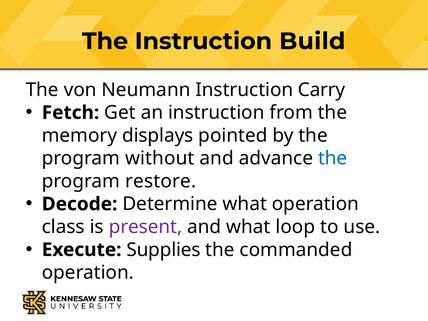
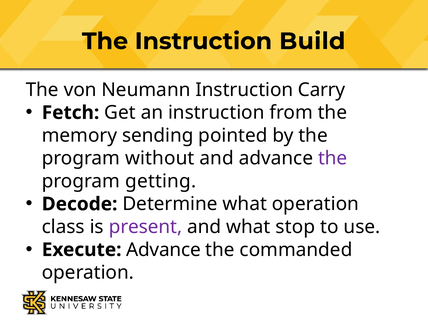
displays: displays -> sending
the at (333, 158) colour: blue -> purple
restore: restore -> getting
loop: loop -> stop
Execute Supplies: Supplies -> Advance
